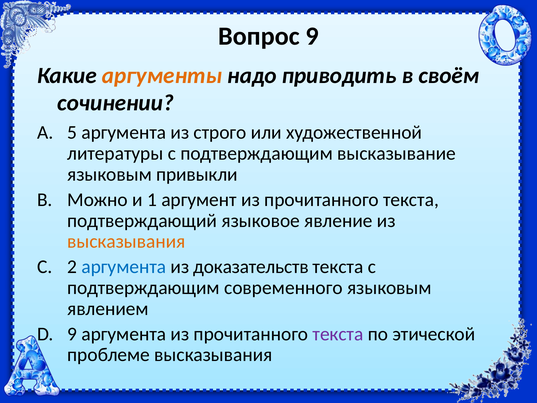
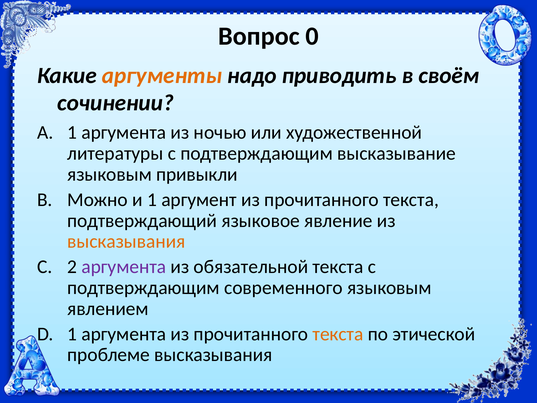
Вопрос 9: 9 -> 0
5 at (72, 132): 5 -> 1
строго: строго -> ночью
аргумента at (124, 267) colour: blue -> purple
доказательств: доказательств -> обязательной
9 at (72, 334): 9 -> 1
текста at (338, 334) colour: purple -> orange
